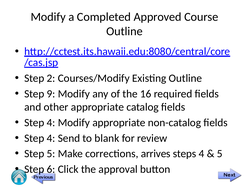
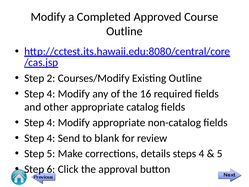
9 at (51, 94): 9 -> 4
arrives: arrives -> details
